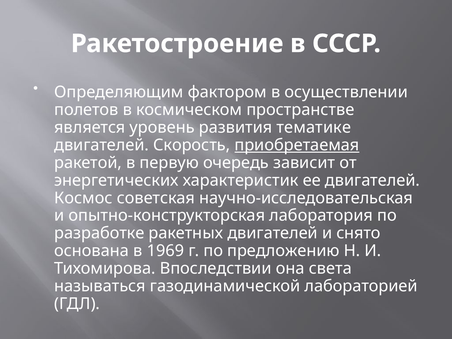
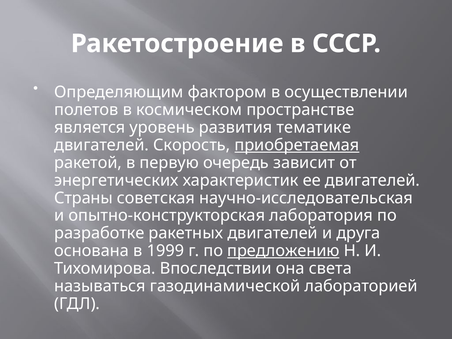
Космос: Космос -> Страны
снято: снято -> друга
1969: 1969 -> 1999
предложению underline: none -> present
